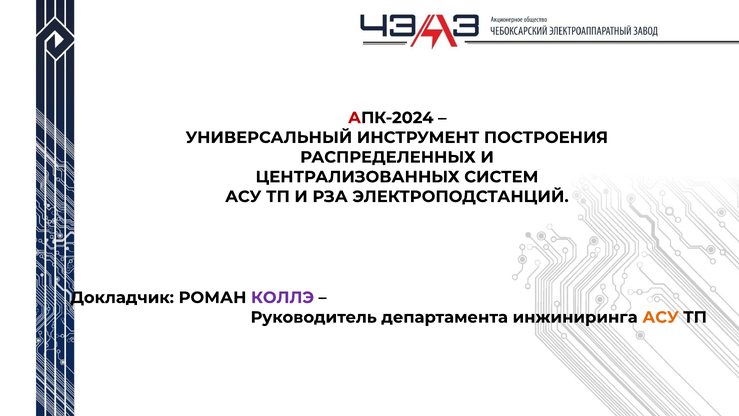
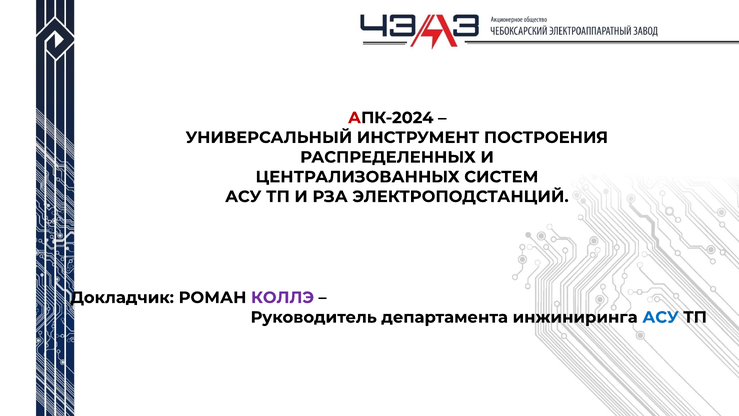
АСУ at (661, 317) colour: orange -> blue
